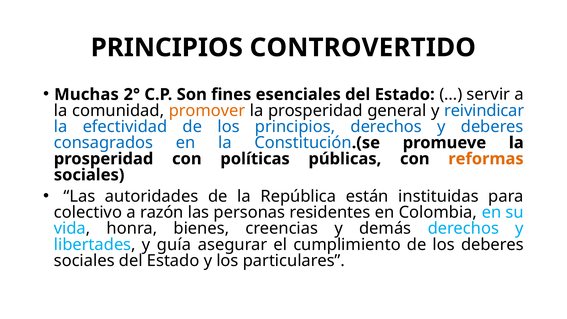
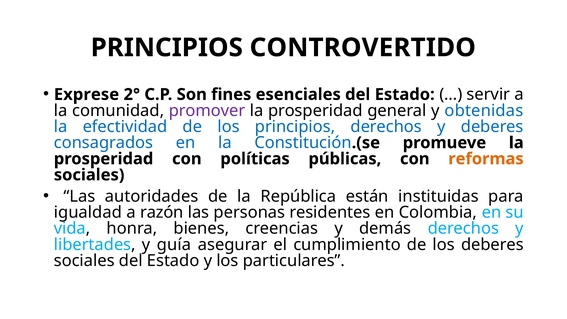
Muchas: Muchas -> Exprese
promover colour: orange -> purple
reivindicar: reivindicar -> obtenidas
colectivo: colectivo -> igualdad
